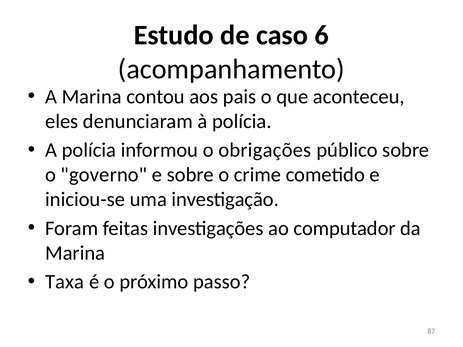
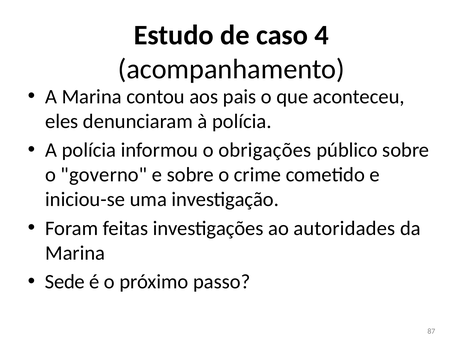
6: 6 -> 4
computador: computador -> autoridades
Taxa: Taxa -> Sede
